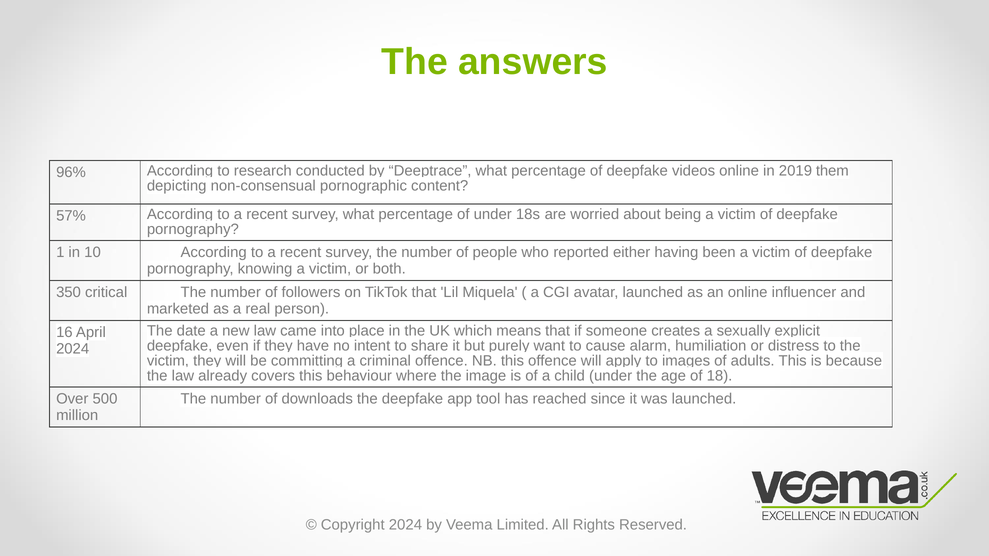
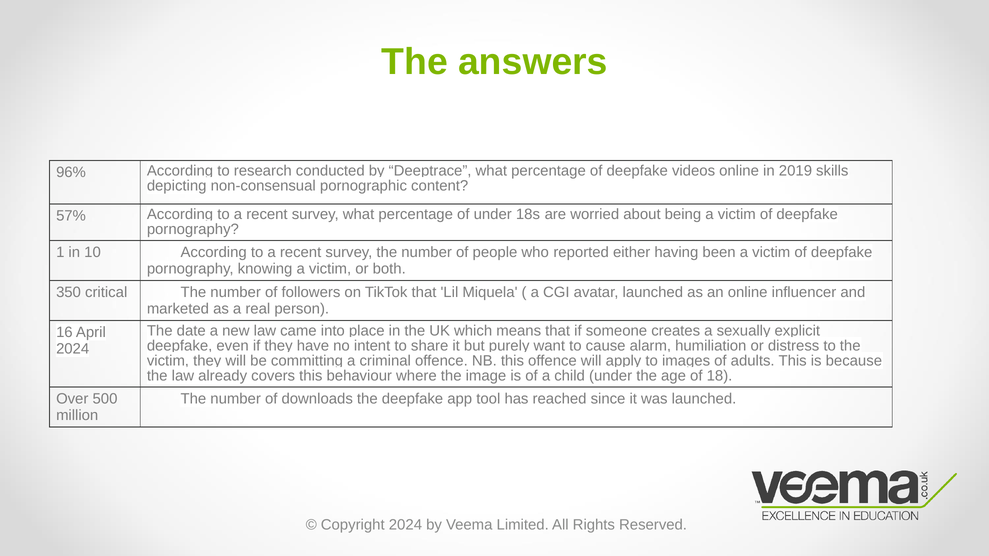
them: them -> skills
